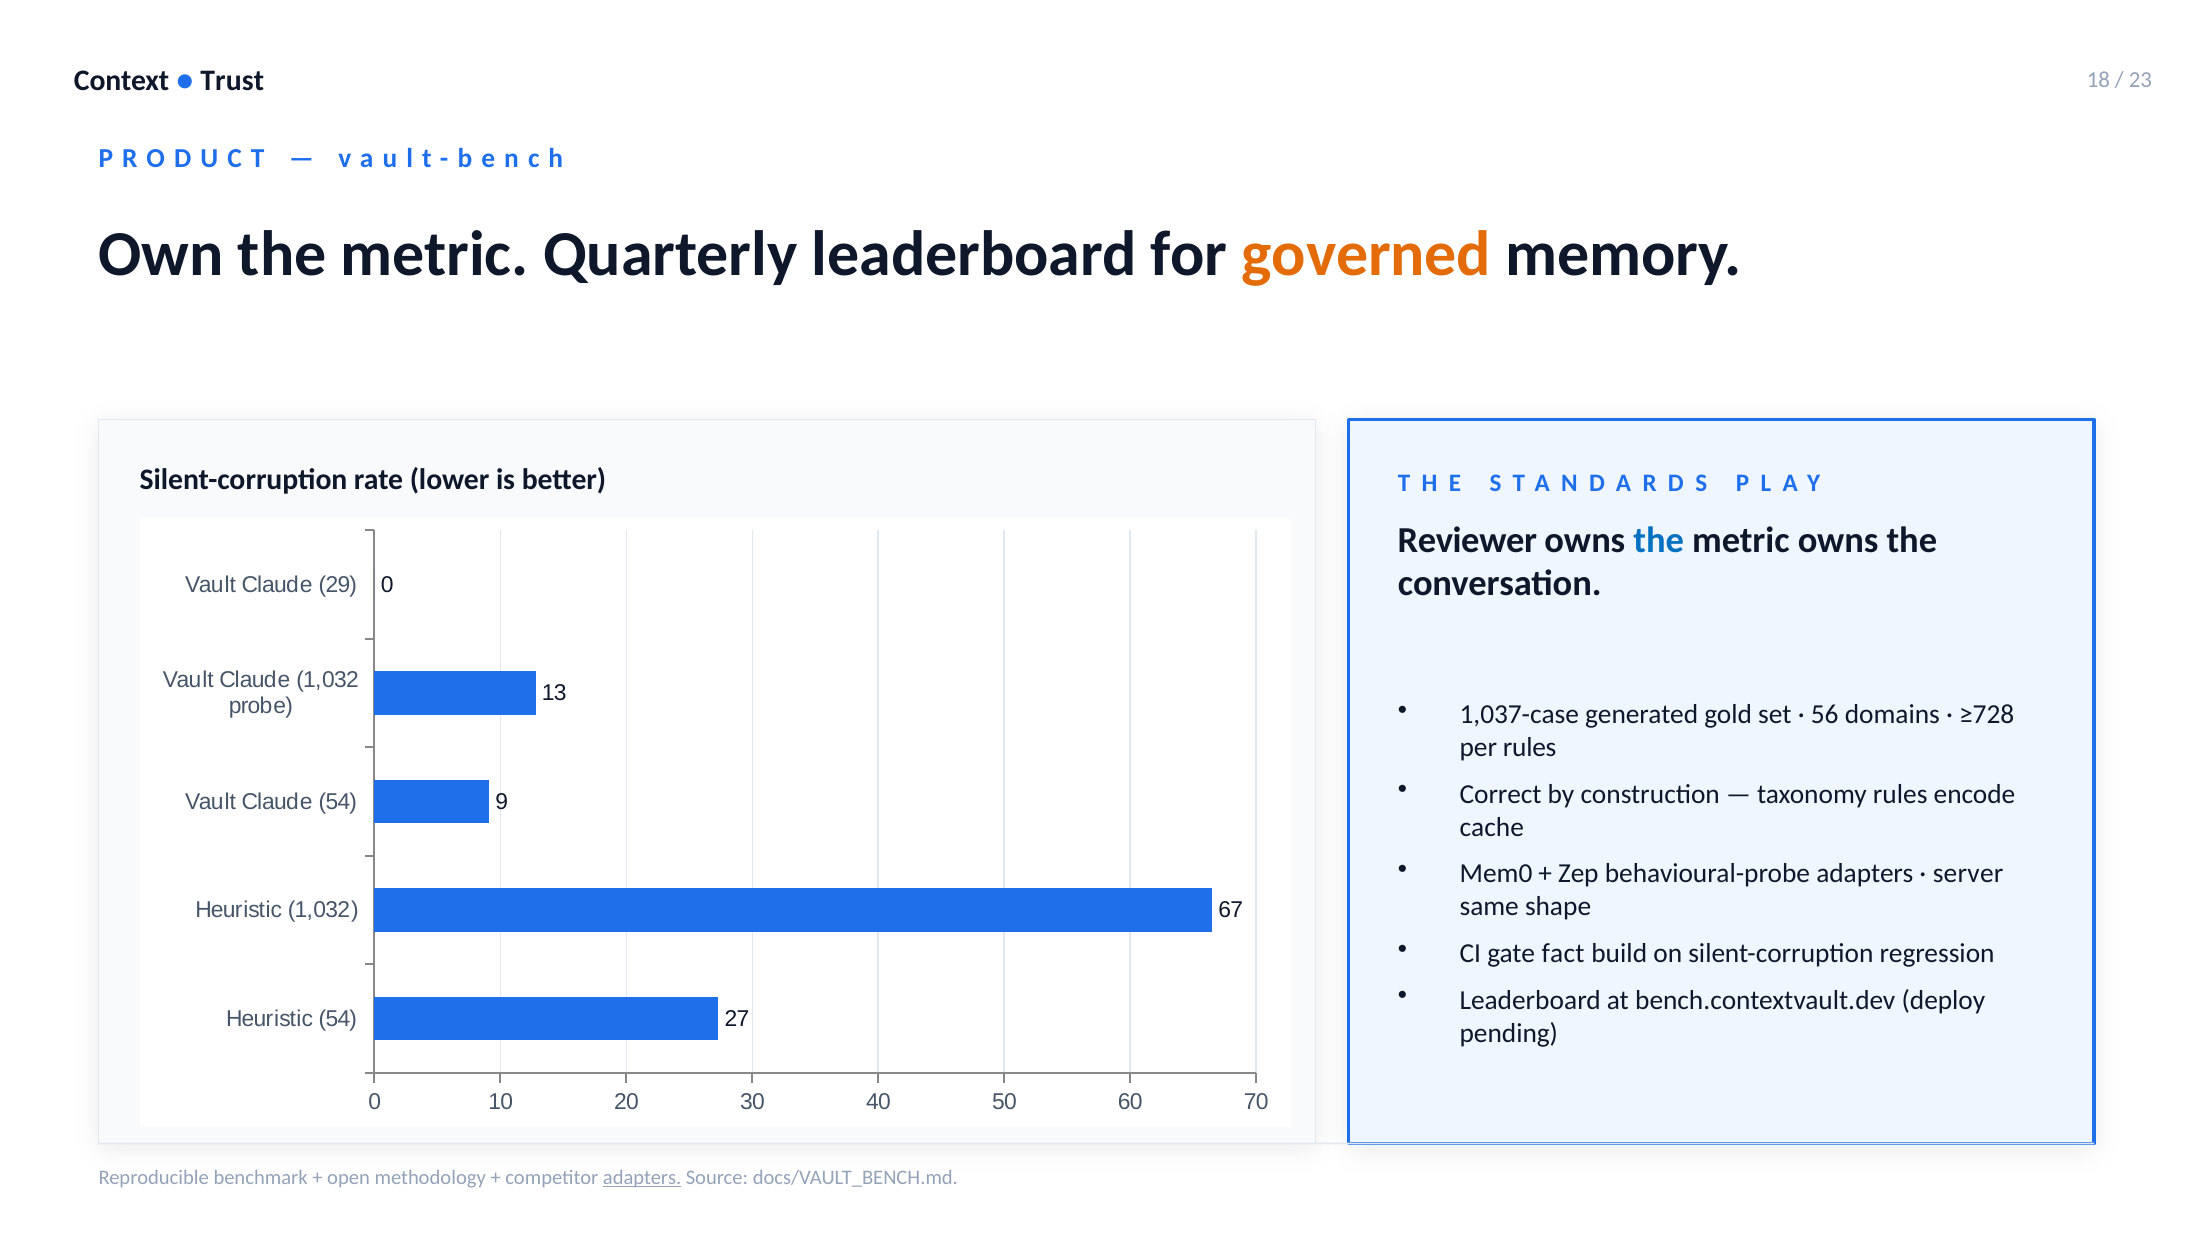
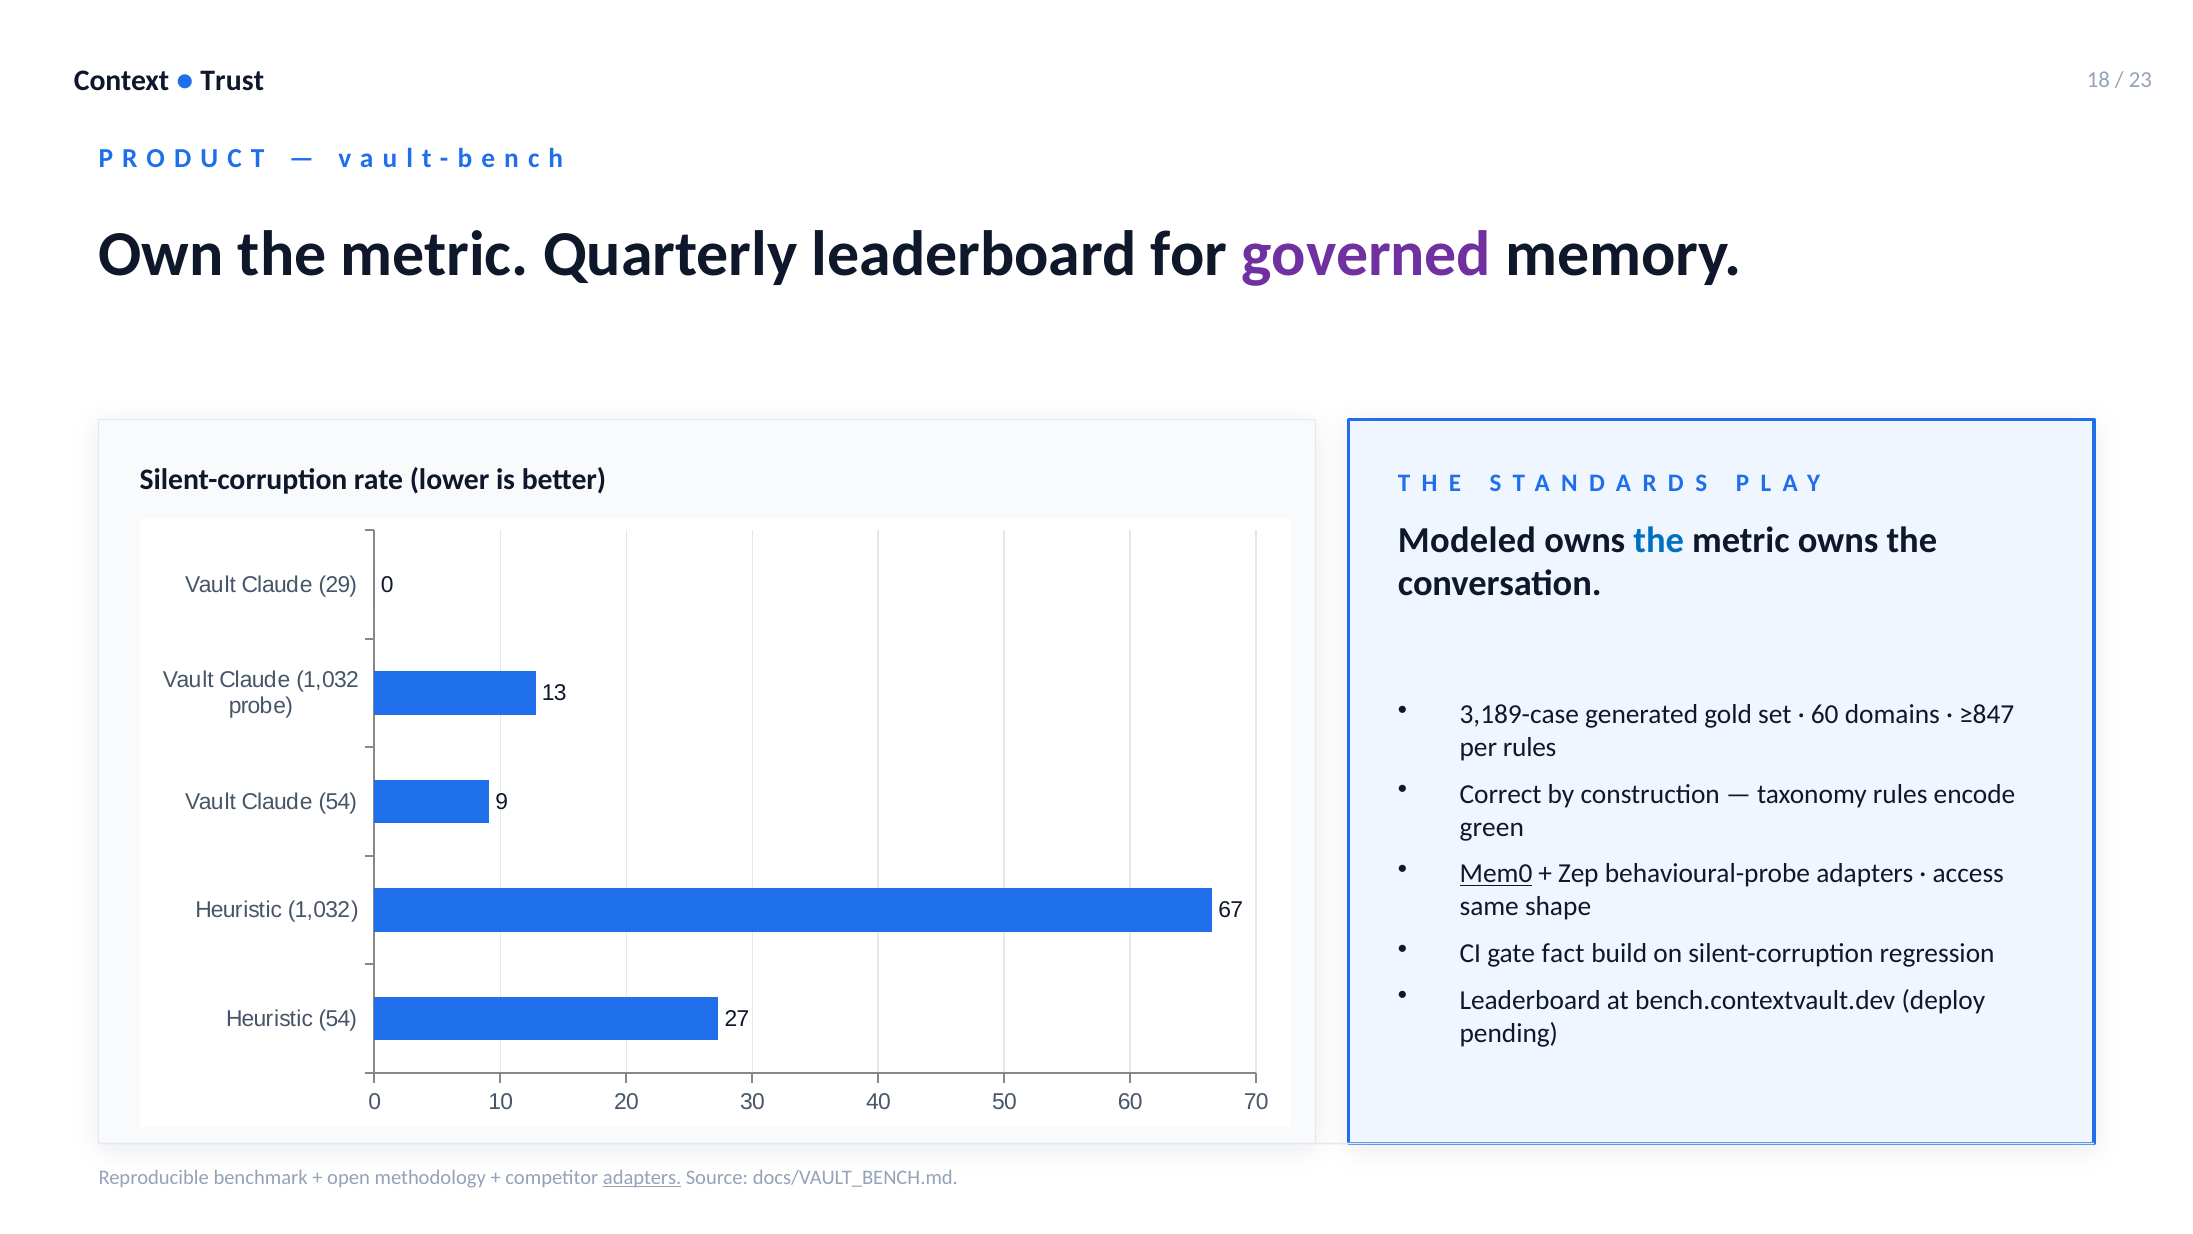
governed colour: orange -> purple
Reviewer: Reviewer -> Modeled
1,037-case: 1,037-case -> 3,189-case
56 at (1825, 715): 56 -> 60
≥728: ≥728 -> ≥847
cache: cache -> green
Mem0 underline: none -> present
server: server -> access
